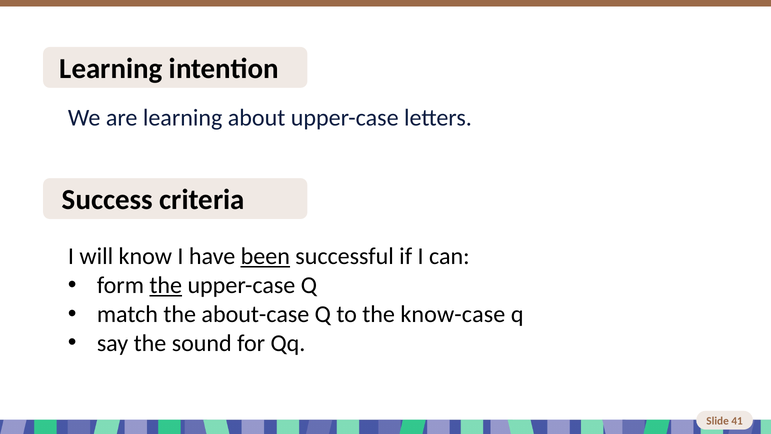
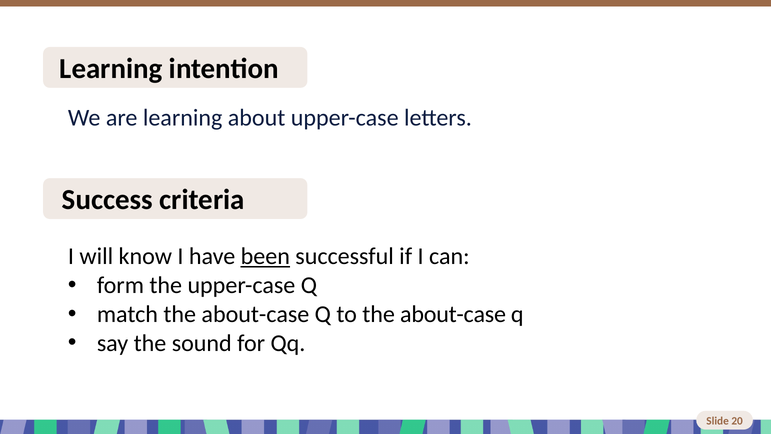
the at (166, 285) underline: present -> none
to the know-case: know-case -> about-case
41: 41 -> 20
